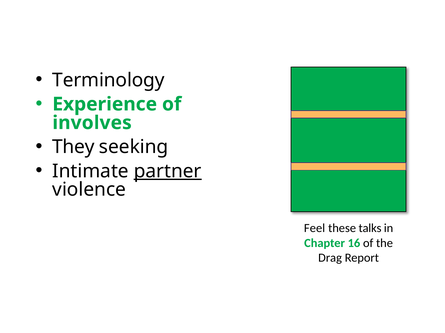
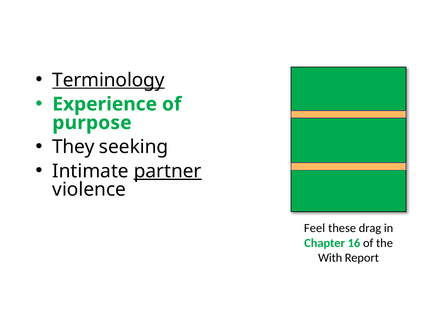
Terminology underline: none -> present
involves: involves -> purpose
talks: talks -> drag
Drag: Drag -> With
